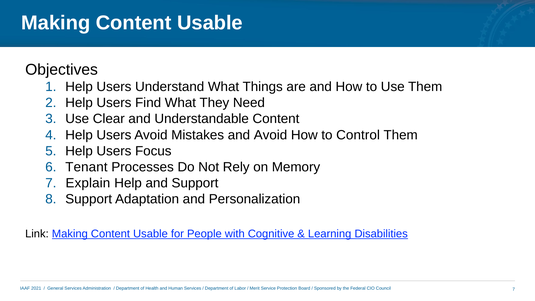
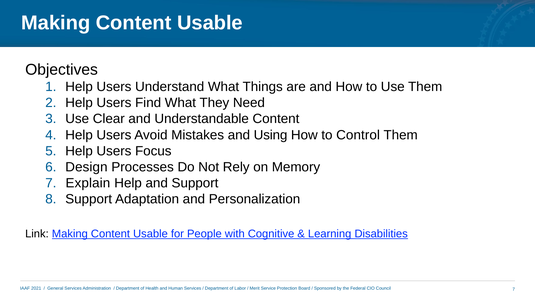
and Avoid: Avoid -> Using
Tenant: Tenant -> Design
